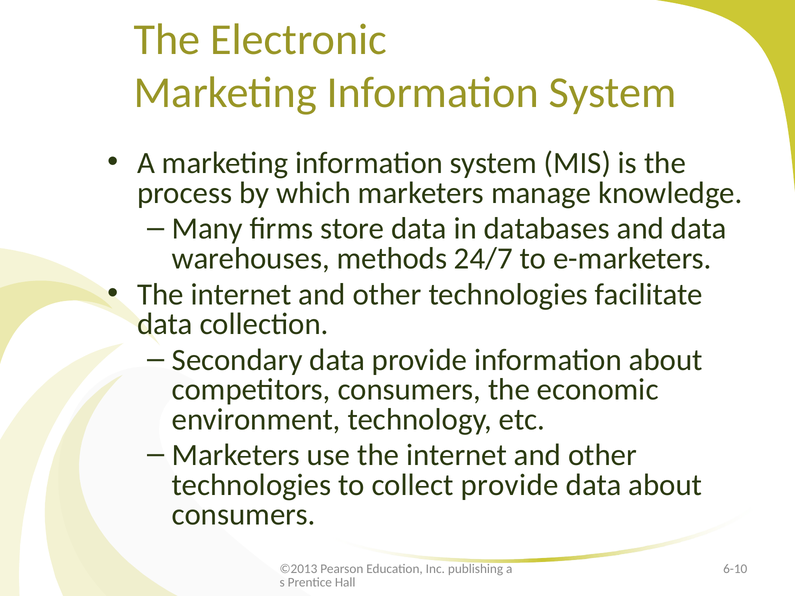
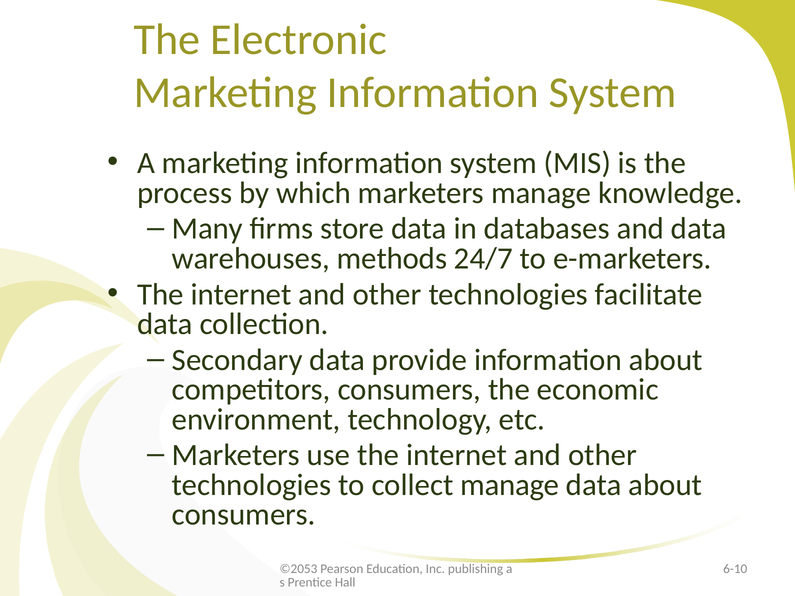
collect provide: provide -> manage
©2013: ©2013 -> ©2053
